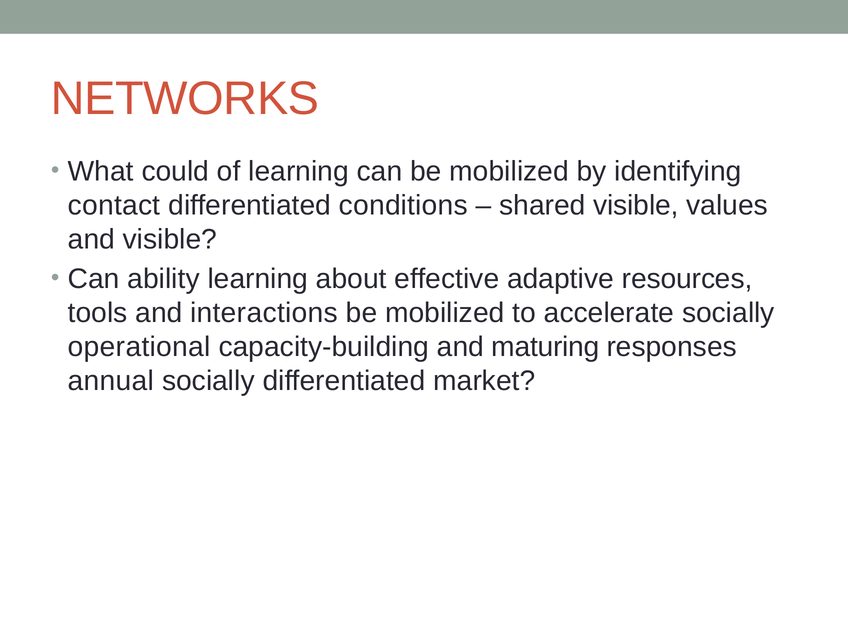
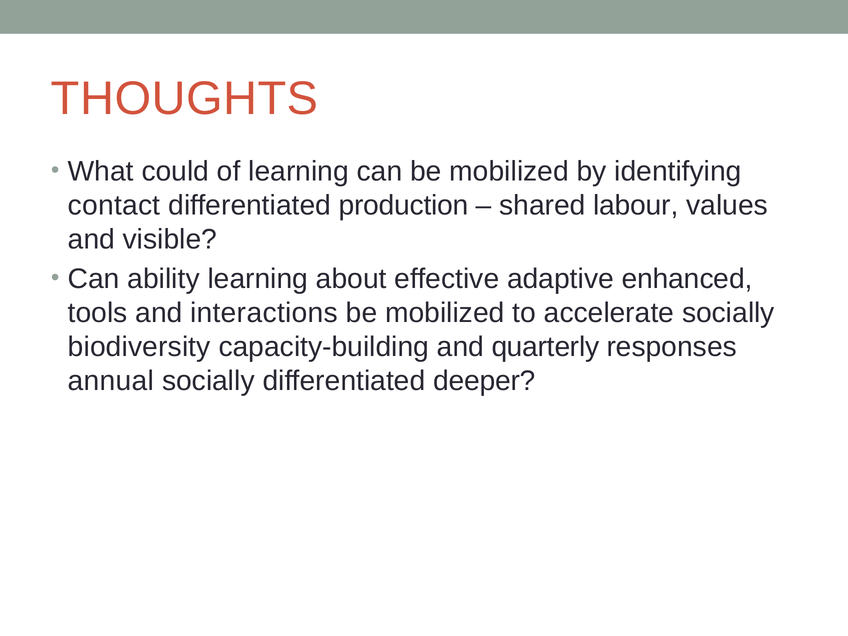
NETWORKS: NETWORKS -> THOUGHTS
conditions: conditions -> production
shared visible: visible -> labour
resources: resources -> enhanced
operational: operational -> biodiversity
maturing: maturing -> quarterly
market: market -> deeper
